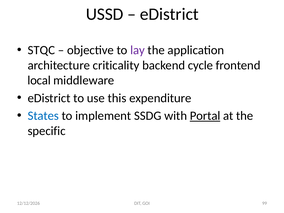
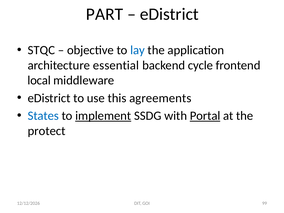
USSD: USSD -> PART
lay colour: purple -> blue
criticality: criticality -> essential
expenditure: expenditure -> agreements
implement underline: none -> present
specific: specific -> protect
